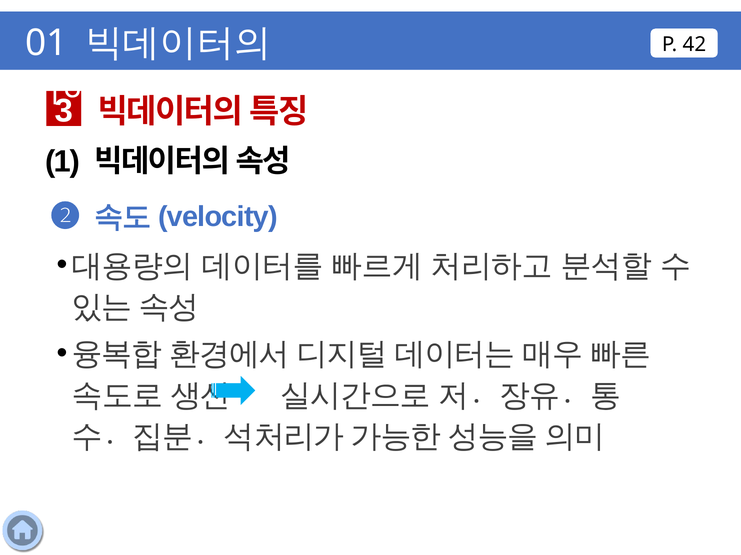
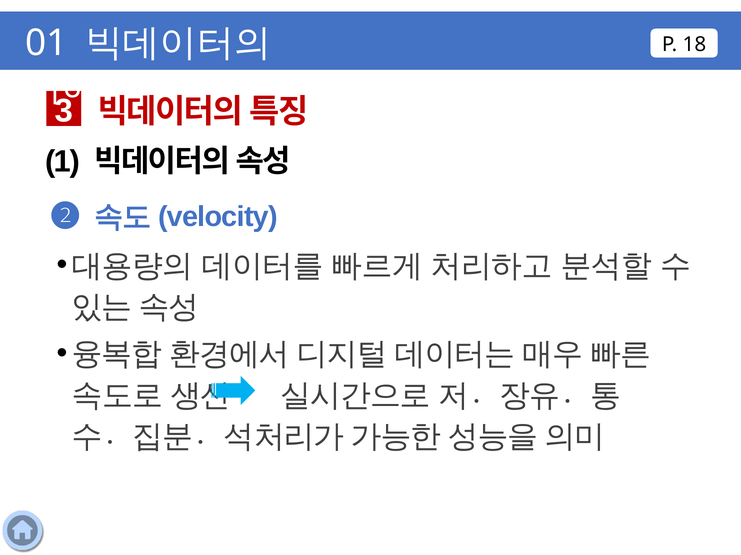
42: 42 -> 18
